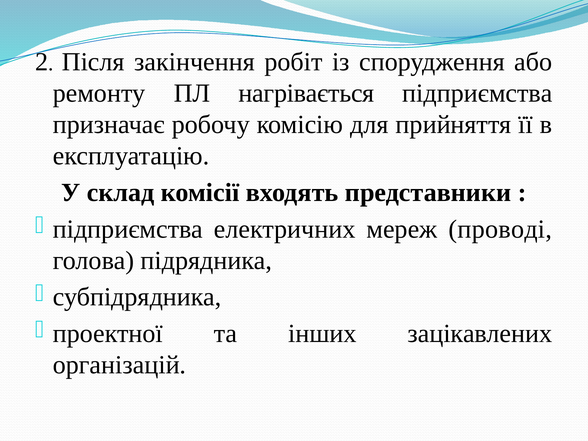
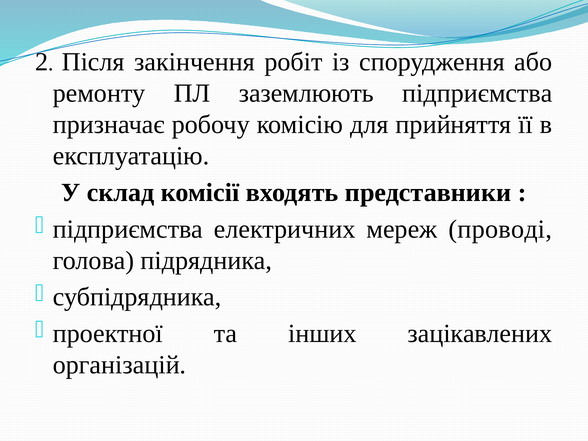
нагрівається: нагрівається -> заземлюють
